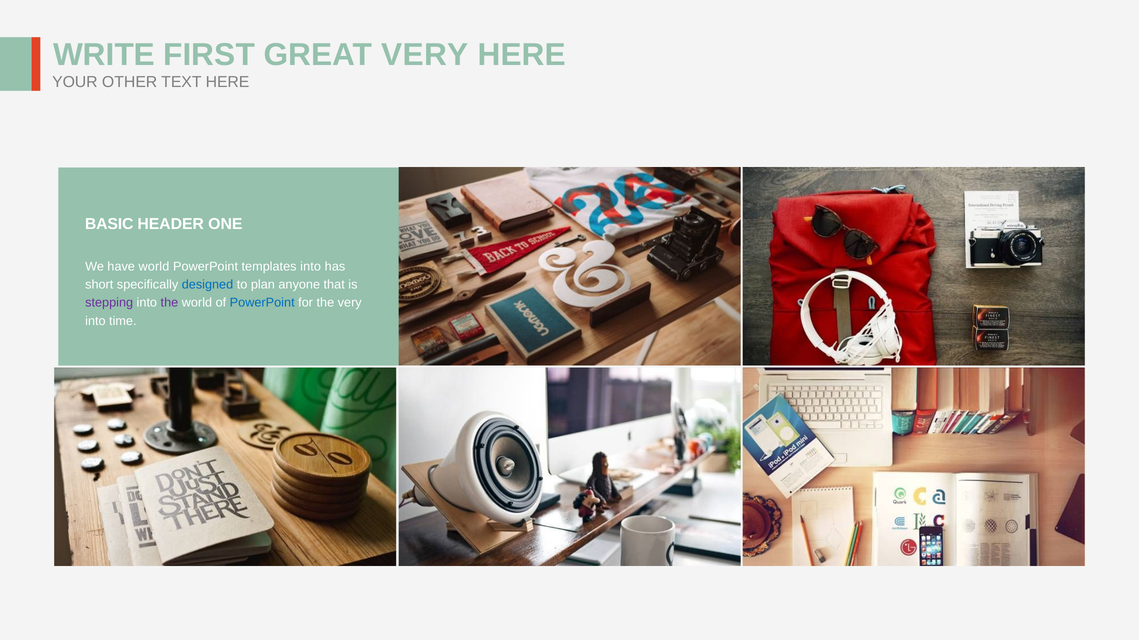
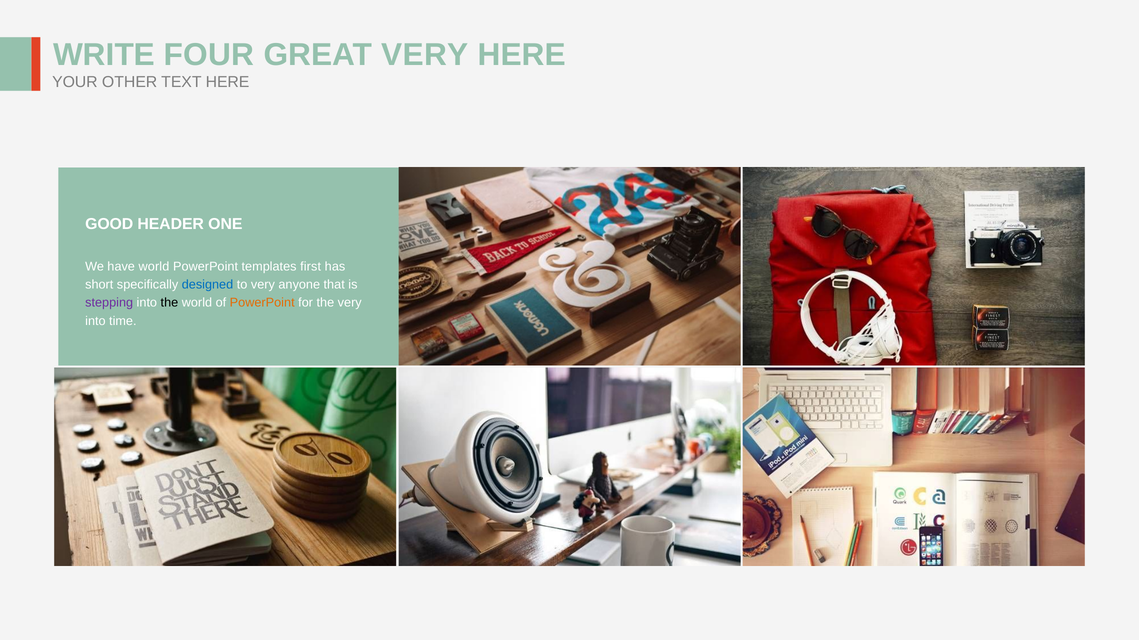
FIRST: FIRST -> FOUR
BASIC: BASIC -> GOOD
templates into: into -> first
to plan: plan -> very
the at (169, 303) colour: purple -> black
PowerPoint at (262, 303) colour: blue -> orange
